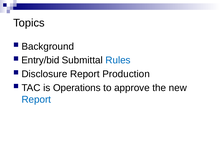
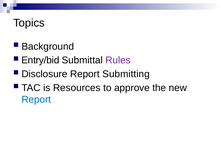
Rules colour: blue -> purple
Production: Production -> Submitting
Operations: Operations -> Resources
